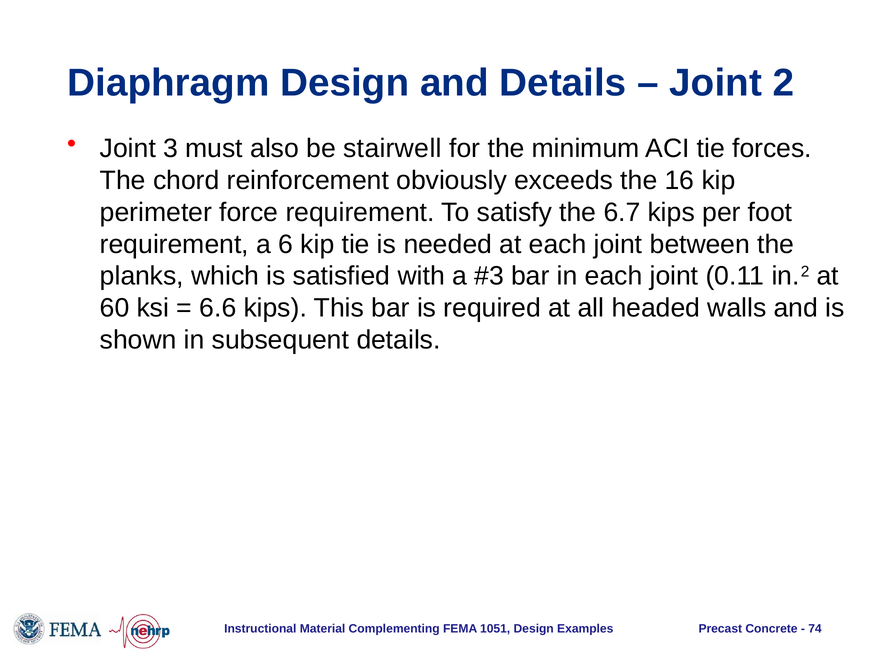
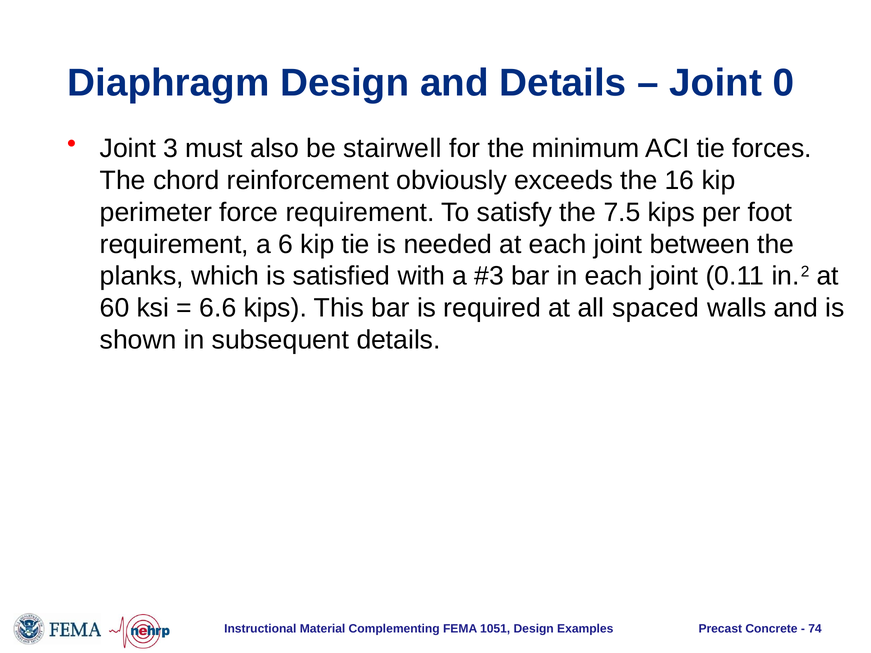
2: 2 -> 0
6.7: 6.7 -> 7.5
headed: headed -> spaced
